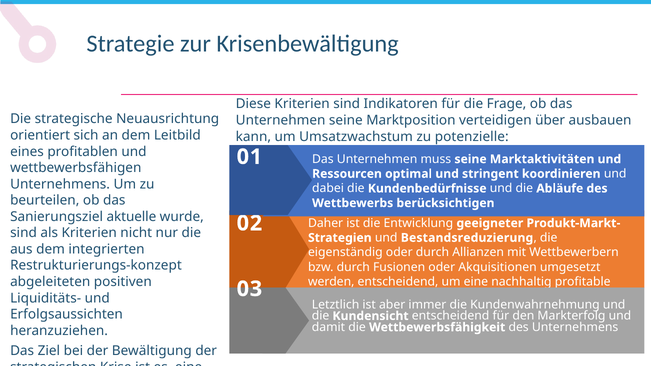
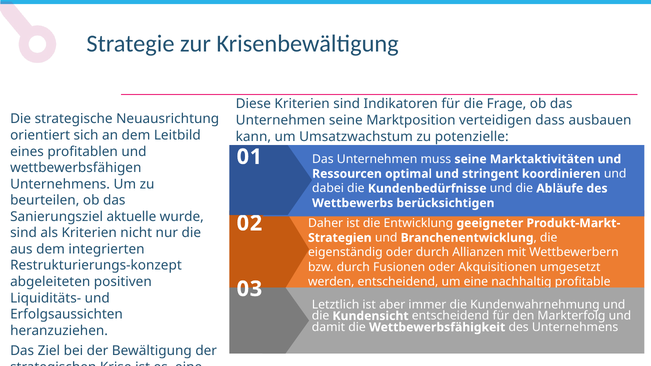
über: über -> dass
Bestandsreduzierung: Bestandsreduzierung -> Branchenentwicklung
